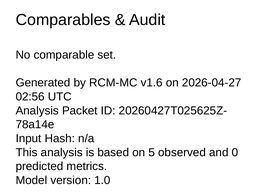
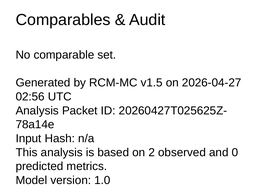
v1.6: v1.6 -> v1.5
5: 5 -> 2
